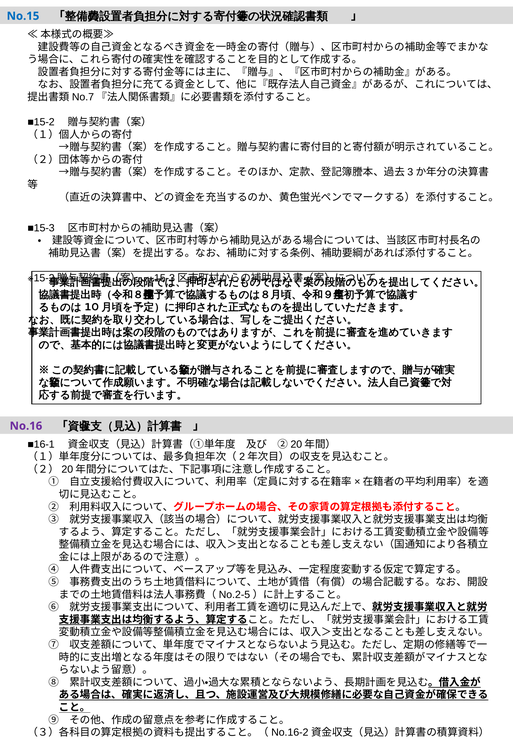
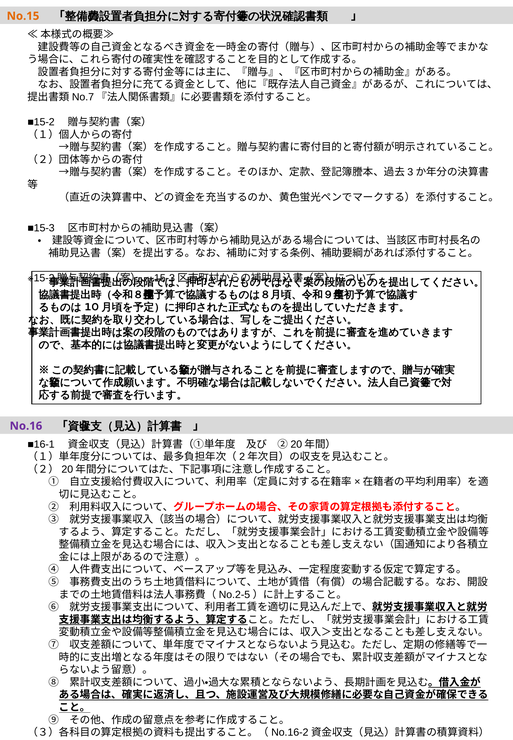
No.15 colour: blue -> orange
